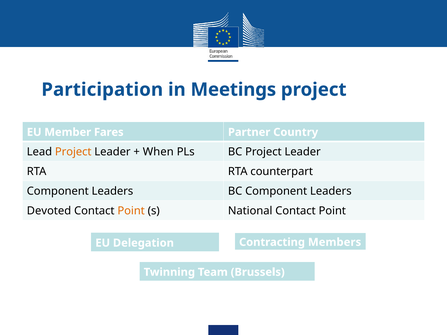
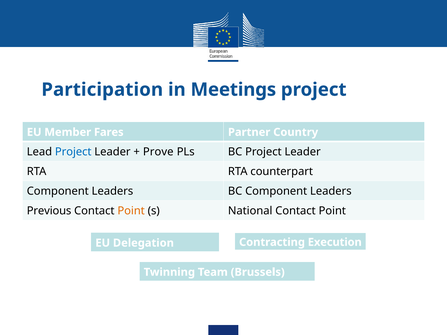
Project at (73, 152) colour: orange -> blue
When: When -> Prove
Devoted: Devoted -> Previous
Members: Members -> Execution
